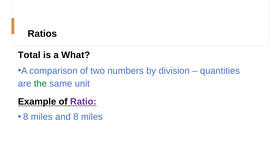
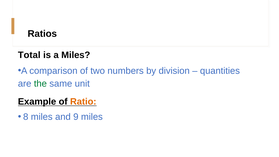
a What: What -> Miles
Ratio colour: purple -> orange
8: 8 -> 9
